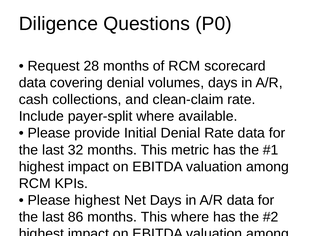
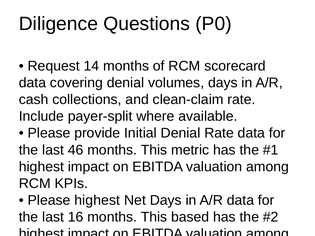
28: 28 -> 14
32: 32 -> 46
86: 86 -> 16
This where: where -> based
